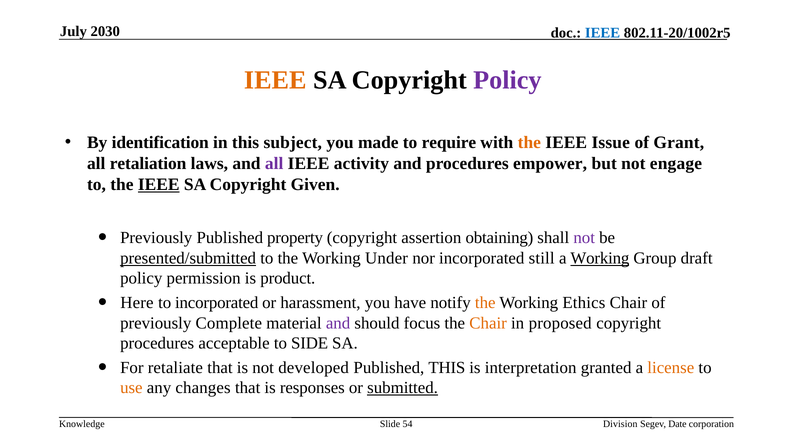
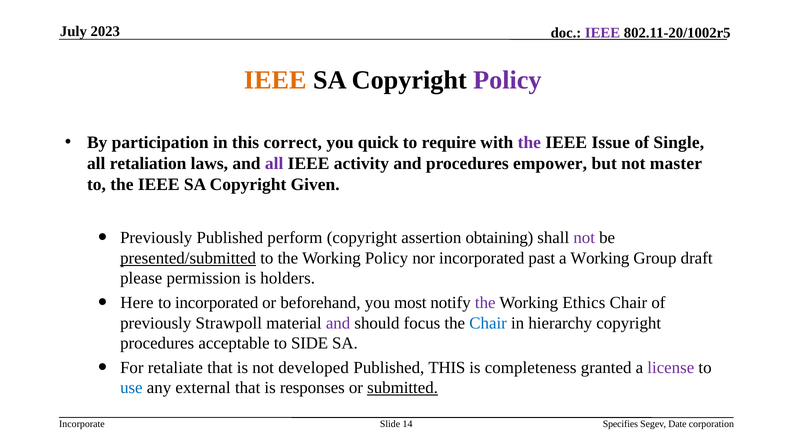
2030: 2030 -> 2023
IEEE at (603, 33) colour: blue -> purple
identification: identification -> participation
subject: subject -> correct
made: made -> quick
the at (529, 142) colour: orange -> purple
Grant: Grant -> Single
engage: engage -> master
IEEE at (159, 184) underline: present -> none
property: property -> perform
Working Under: Under -> Policy
still: still -> past
Working at (600, 258) underline: present -> none
policy at (141, 278): policy -> please
product: product -> holders
harassment: harassment -> beforehand
have: have -> most
the at (485, 303) colour: orange -> purple
Complete: Complete -> Strawpoll
Chair at (488, 323) colour: orange -> blue
proposed: proposed -> hierarchy
interpretation: interpretation -> completeness
license colour: orange -> purple
use colour: orange -> blue
changes: changes -> external
Knowledge: Knowledge -> Incorporate
54: 54 -> 14
Division: Division -> Specifies
